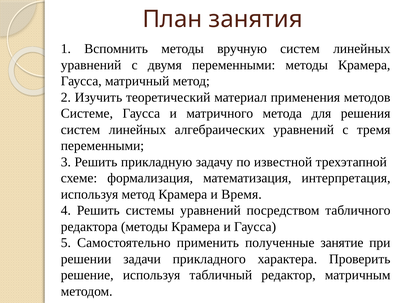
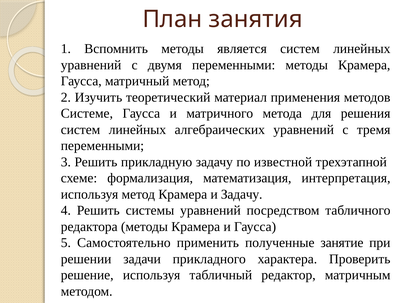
вручную: вручную -> является
и Время: Время -> Задачу
